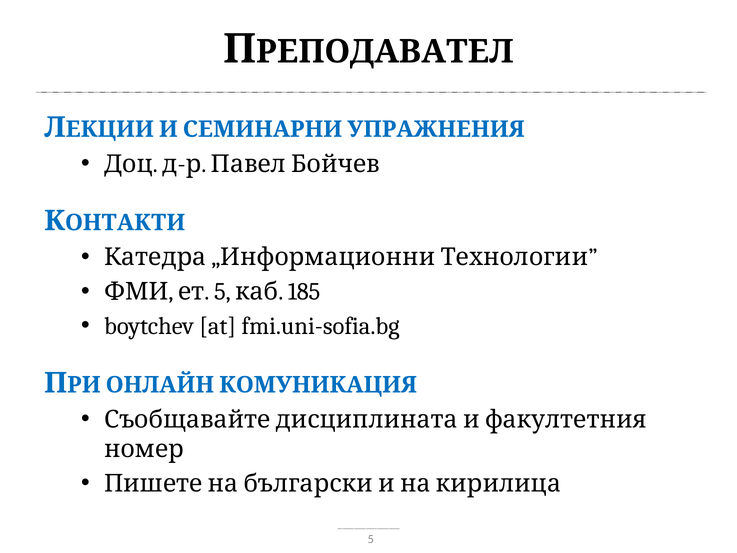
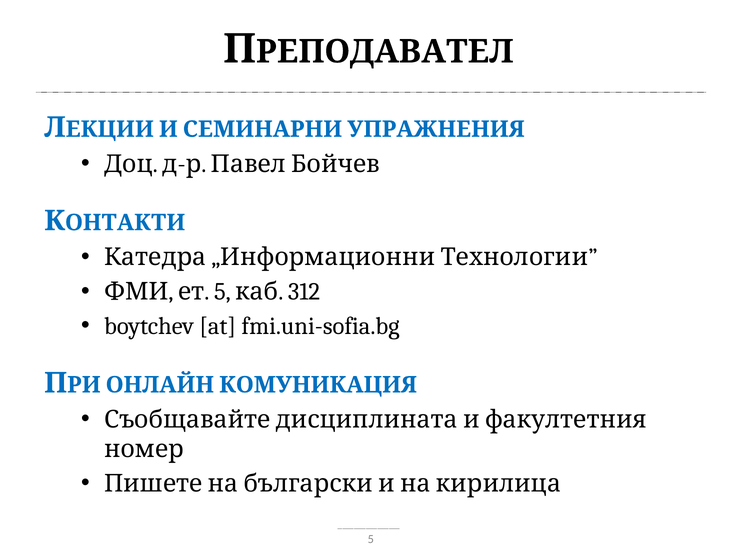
185: 185 -> 312
